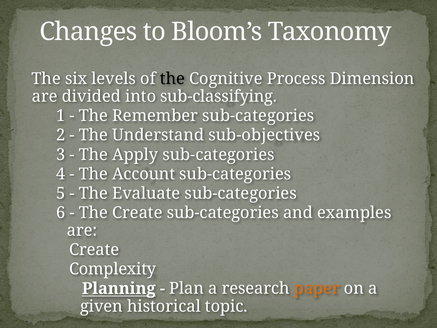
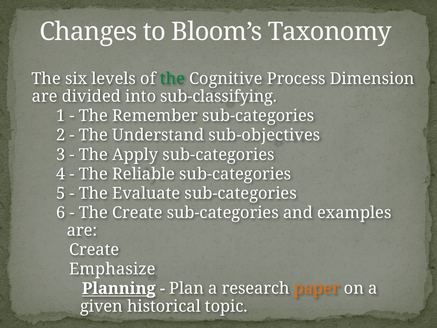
the at (172, 79) colour: black -> green
Account: Account -> Reliable
Complexity: Complexity -> Emphasize
